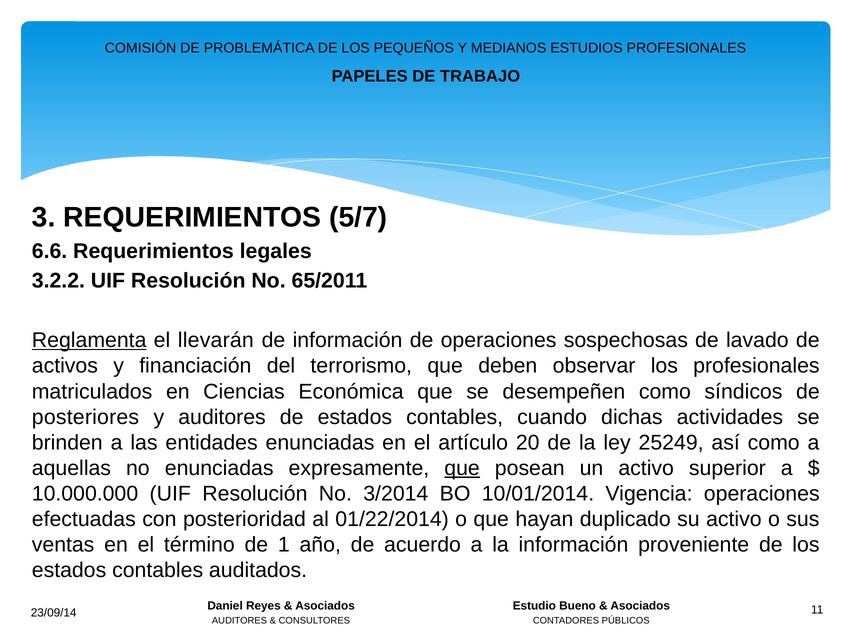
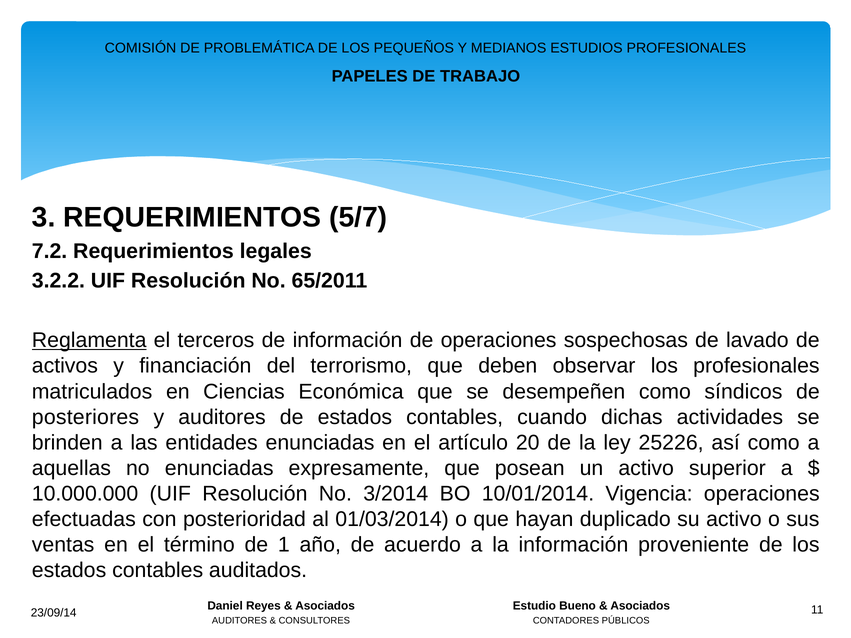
6.6: 6.6 -> 7.2
llevarán: llevarán -> terceros
25249: 25249 -> 25226
que at (462, 468) underline: present -> none
01/22/2014: 01/22/2014 -> 01/03/2014
